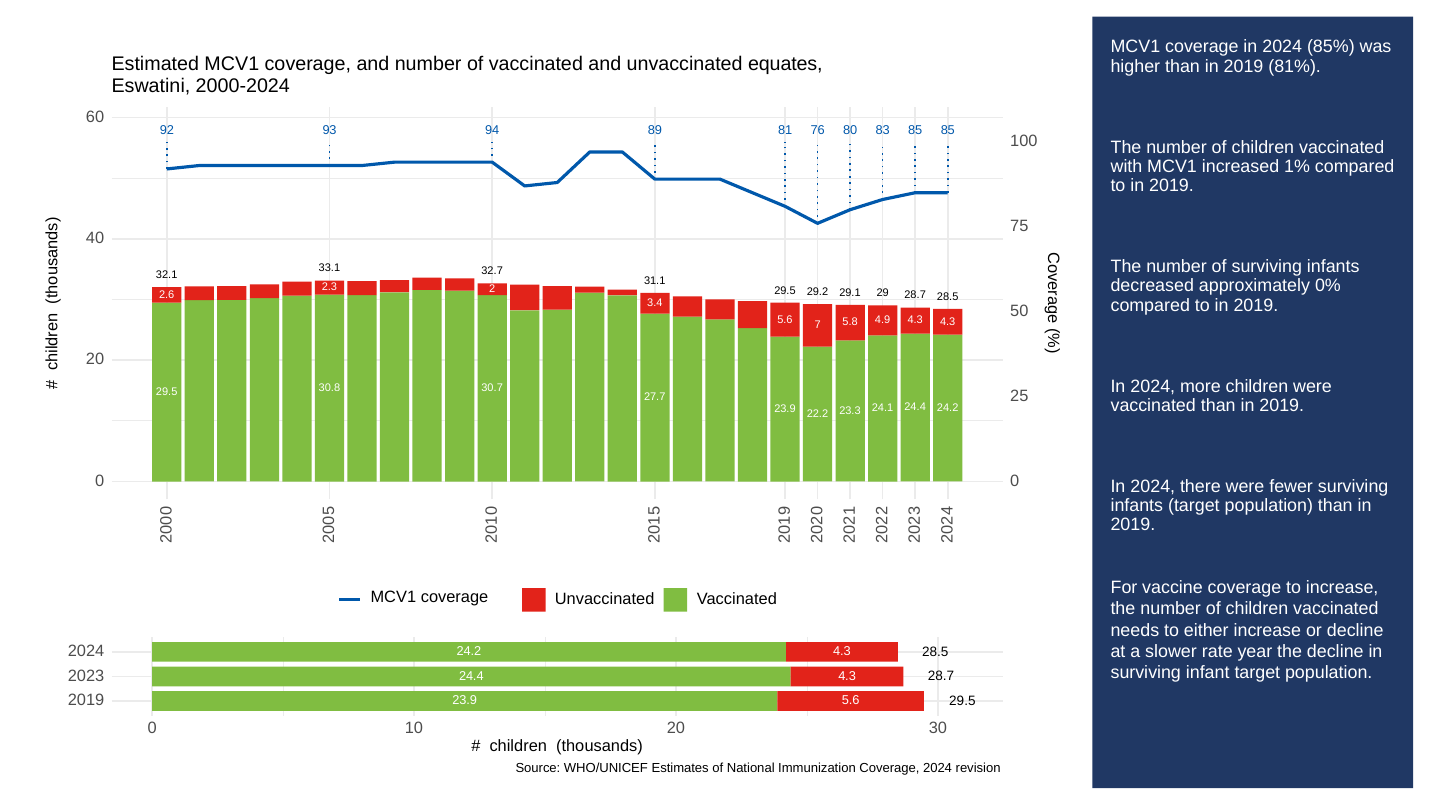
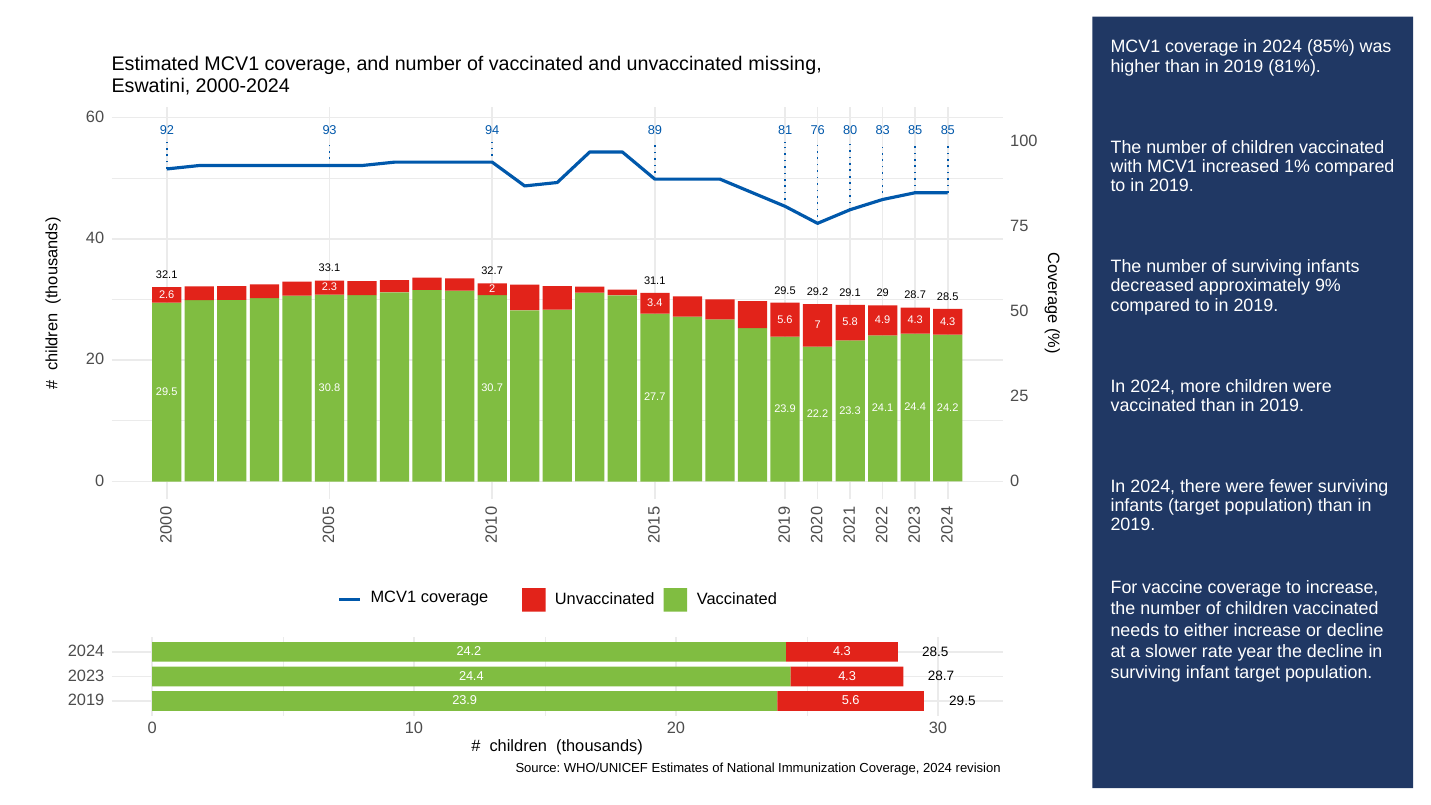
equates: equates -> missing
0%: 0% -> 9%
